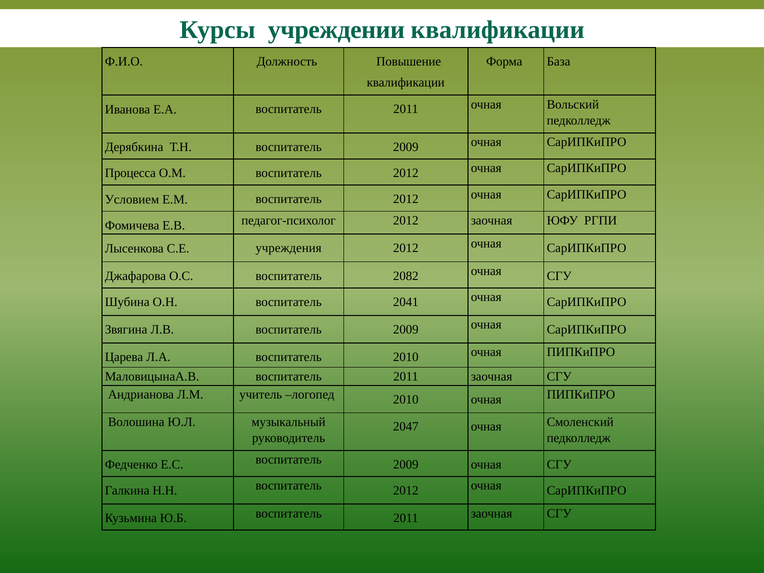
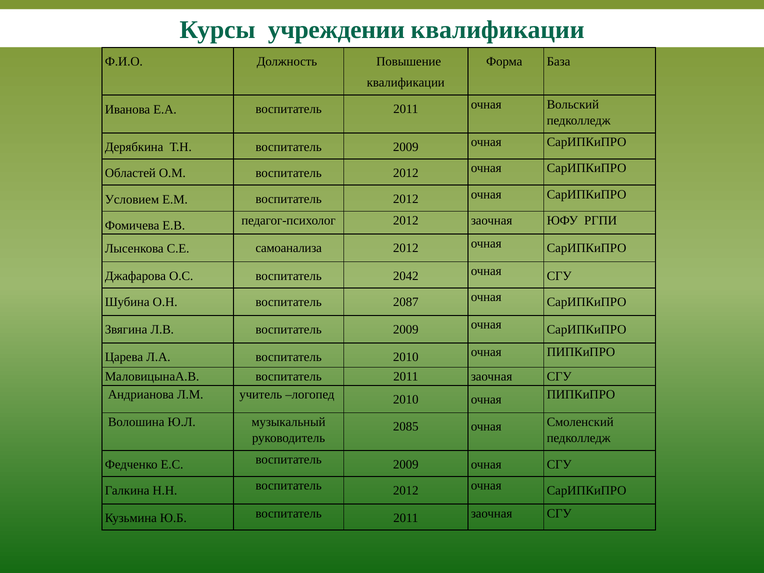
Процесса: Процесса -> Областей
учреждения: учреждения -> самоанализа
2082: 2082 -> 2042
2041: 2041 -> 2087
2047: 2047 -> 2085
